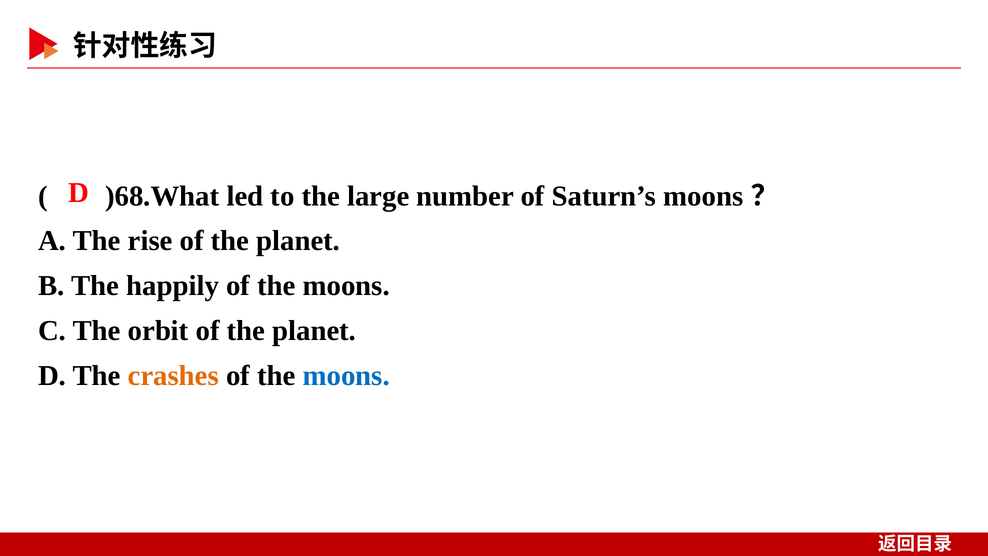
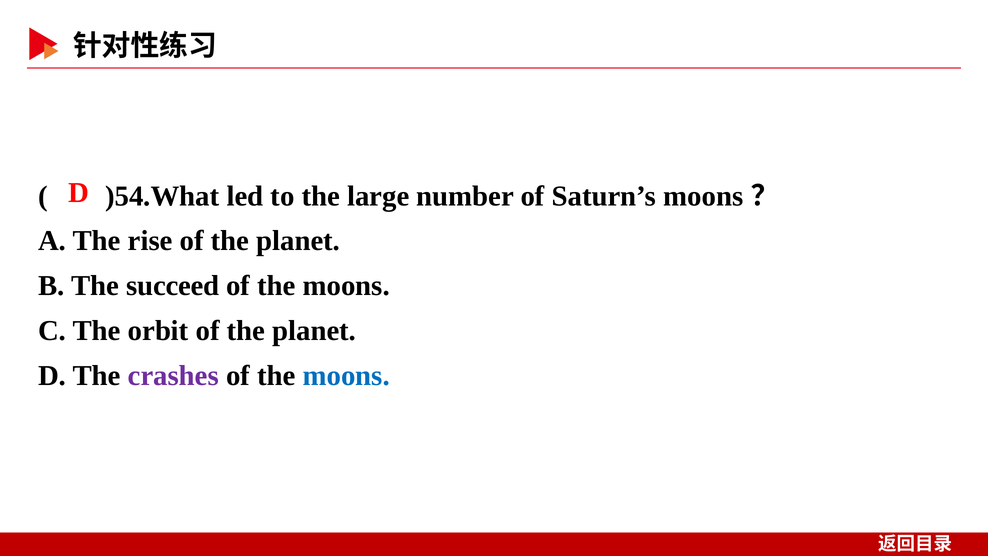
)68.What: )68.What -> )54.What
happily: happily -> succeed
crashes colour: orange -> purple
